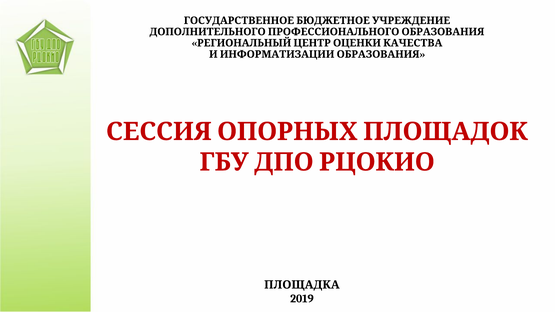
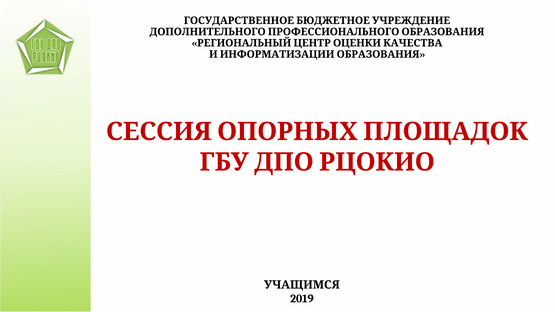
ПЛОЩАДКА: ПЛОЩАДКА -> УЧАЩИМСЯ
